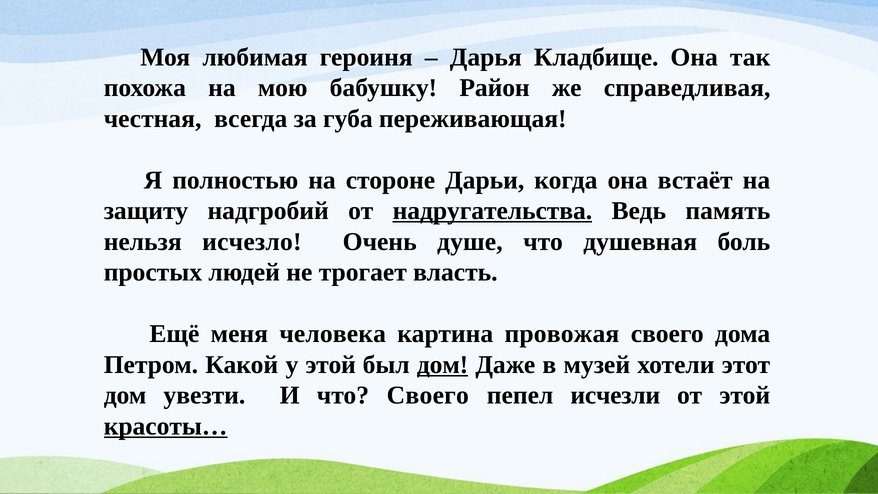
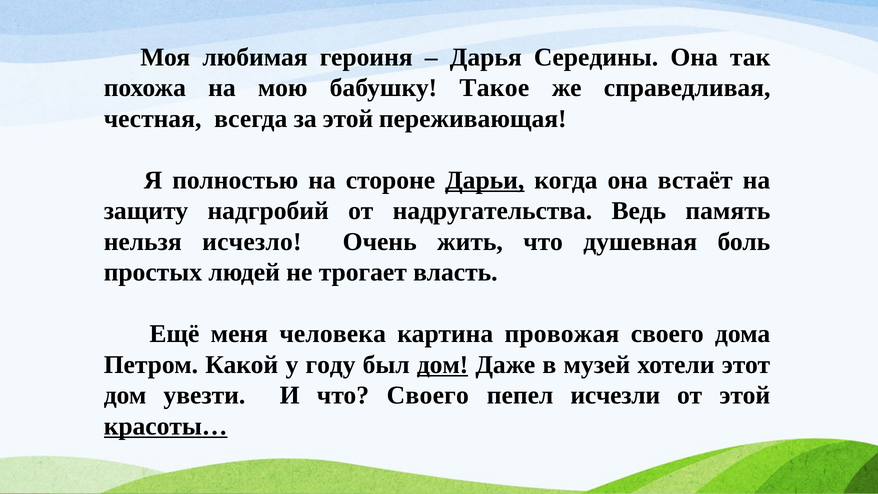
Кладбище: Кладбище -> Середины
Район: Район -> Такое
за губа: губа -> этой
Дарьи underline: none -> present
надругательства underline: present -> none
душе: душе -> жить
у этой: этой -> году
